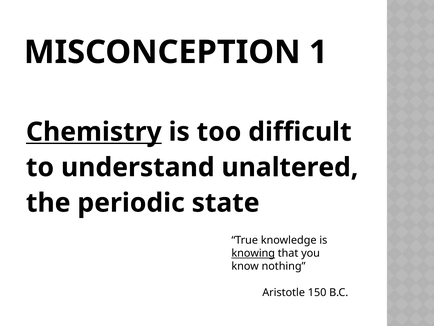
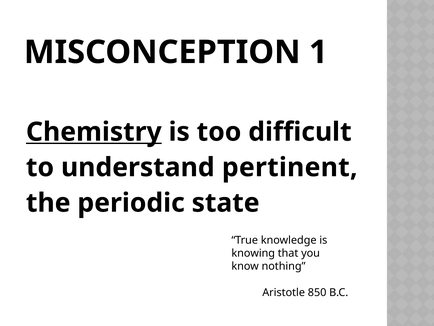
unaltered: unaltered -> pertinent
knowing underline: present -> none
150: 150 -> 850
